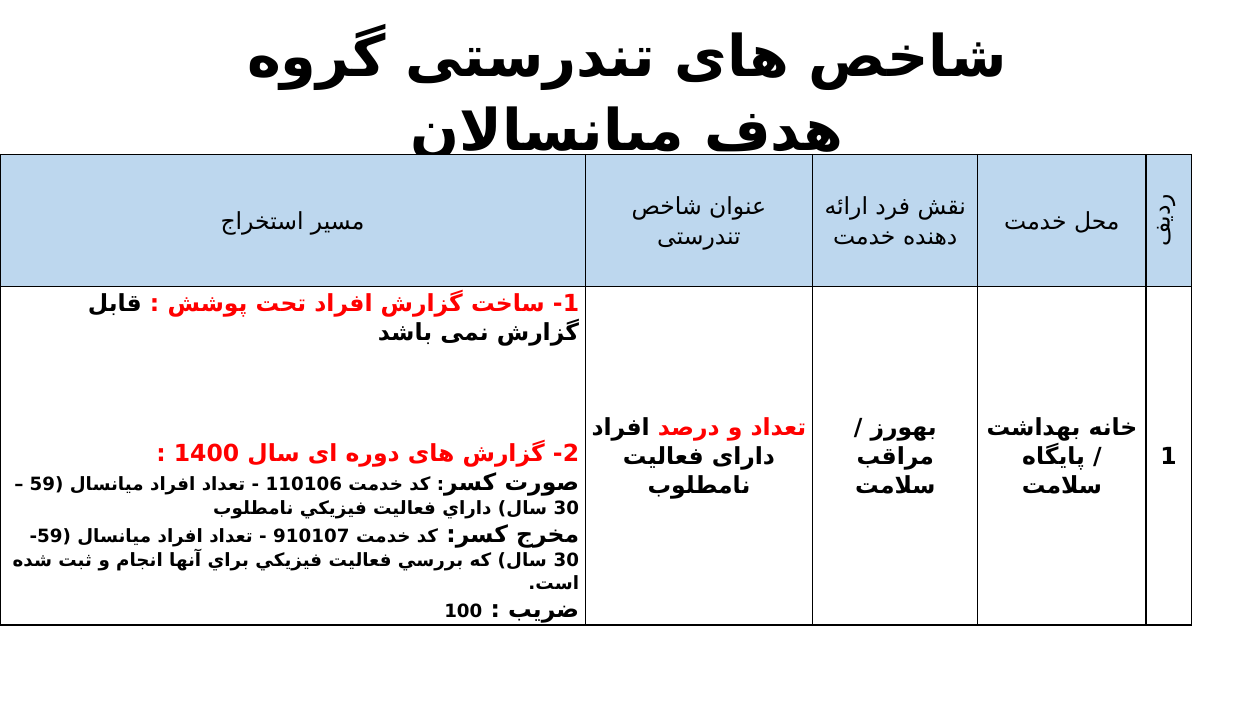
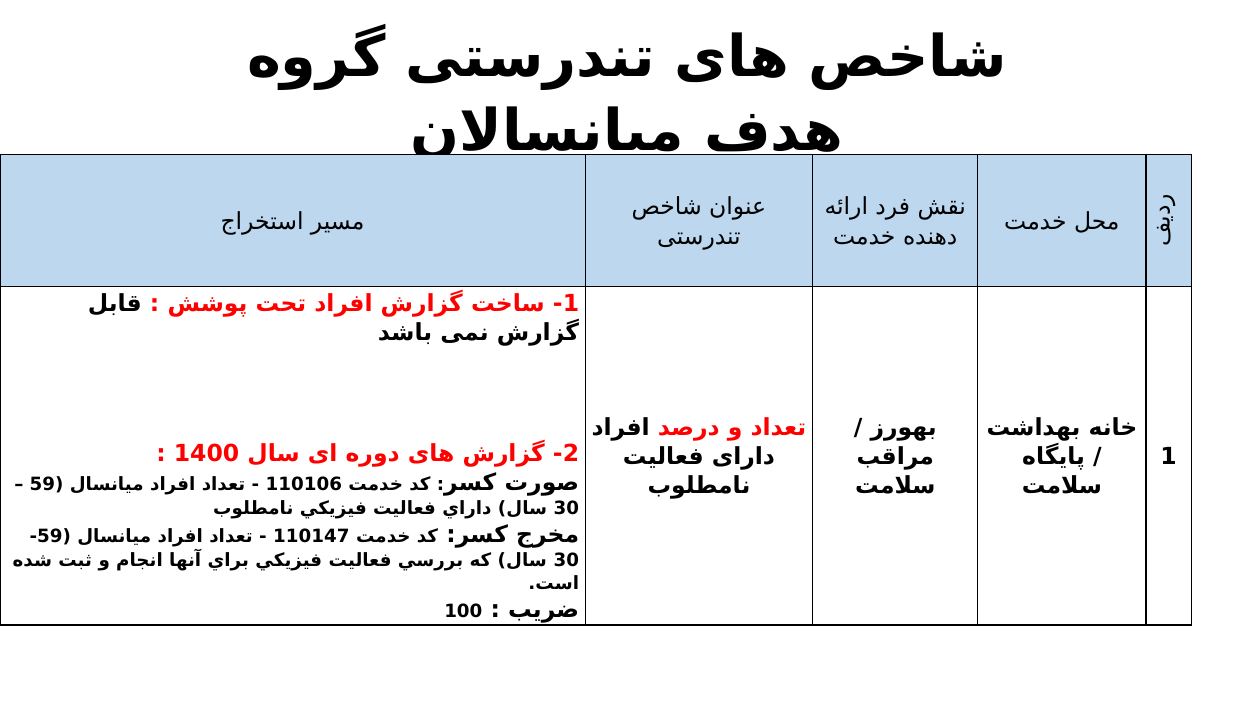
910107: 910107 -> 110147
